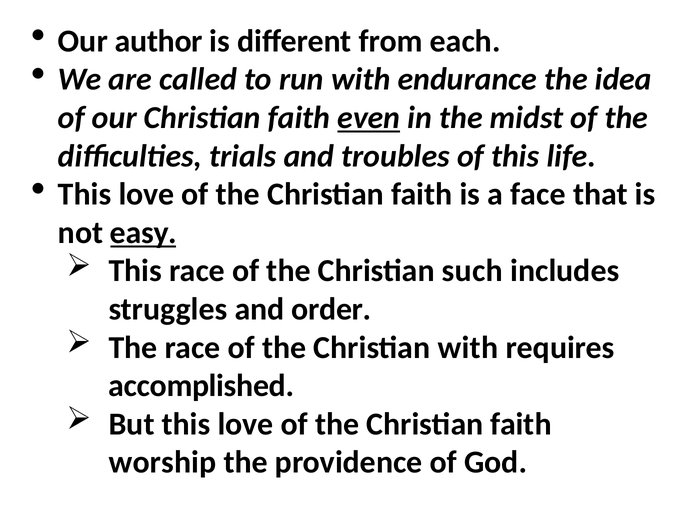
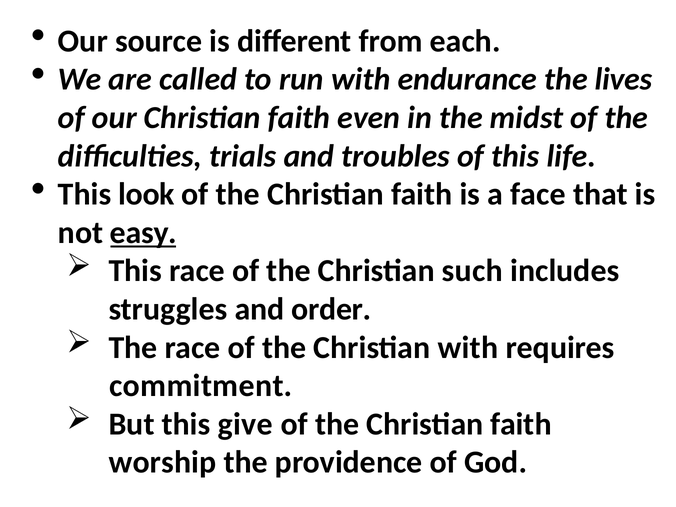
author: author -> source
idea: idea -> lives
even underline: present -> none
love at (146, 194): love -> look
accomplished: accomplished -> commitment
But this love: love -> give
